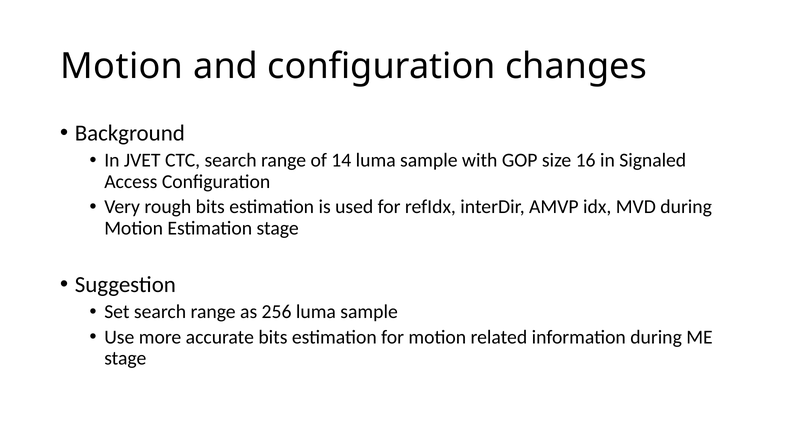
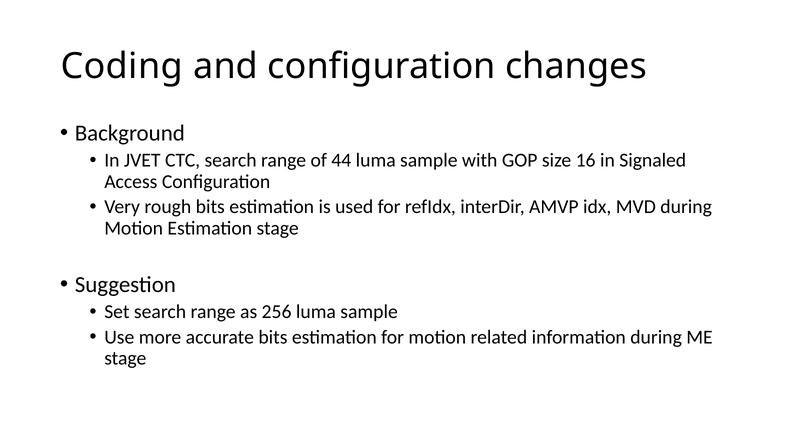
Motion at (122, 66): Motion -> Coding
14: 14 -> 44
